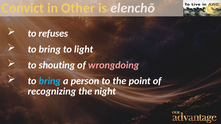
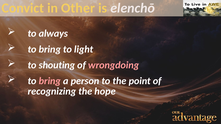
refuses: refuses -> always
bring at (50, 81) colour: light blue -> pink
night: night -> hope
